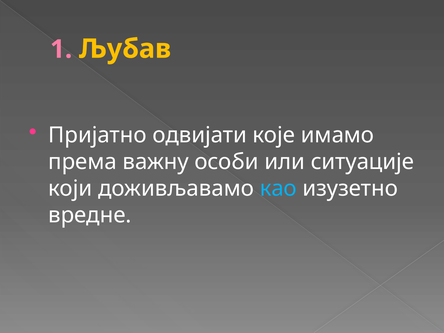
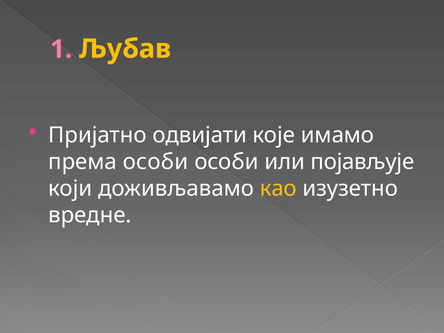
према важну: важну -> особи
ситуације: ситуације -> појављује
као colour: light blue -> yellow
